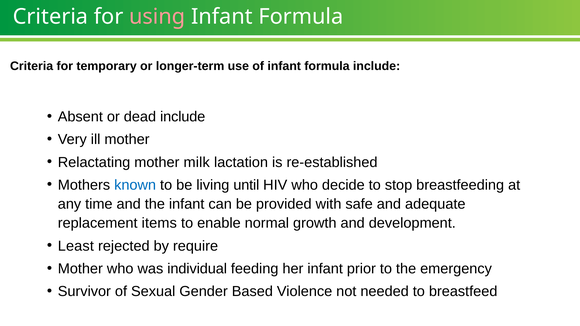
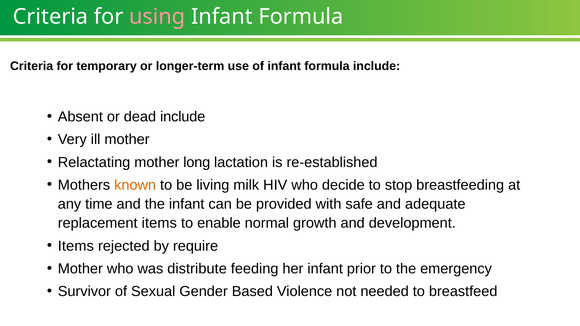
milk: milk -> long
known colour: blue -> orange
until: until -> milk
Least at (76, 246): Least -> Items
individual: individual -> distribute
